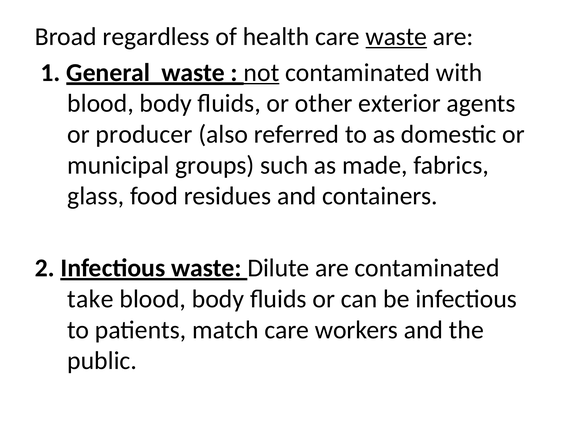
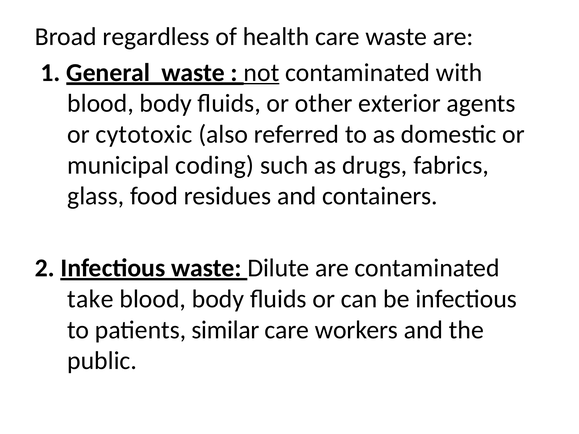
waste at (396, 37) underline: present -> none
producer: producer -> cytotoxic
groups: groups -> coding
made: made -> drugs
match: match -> similar
